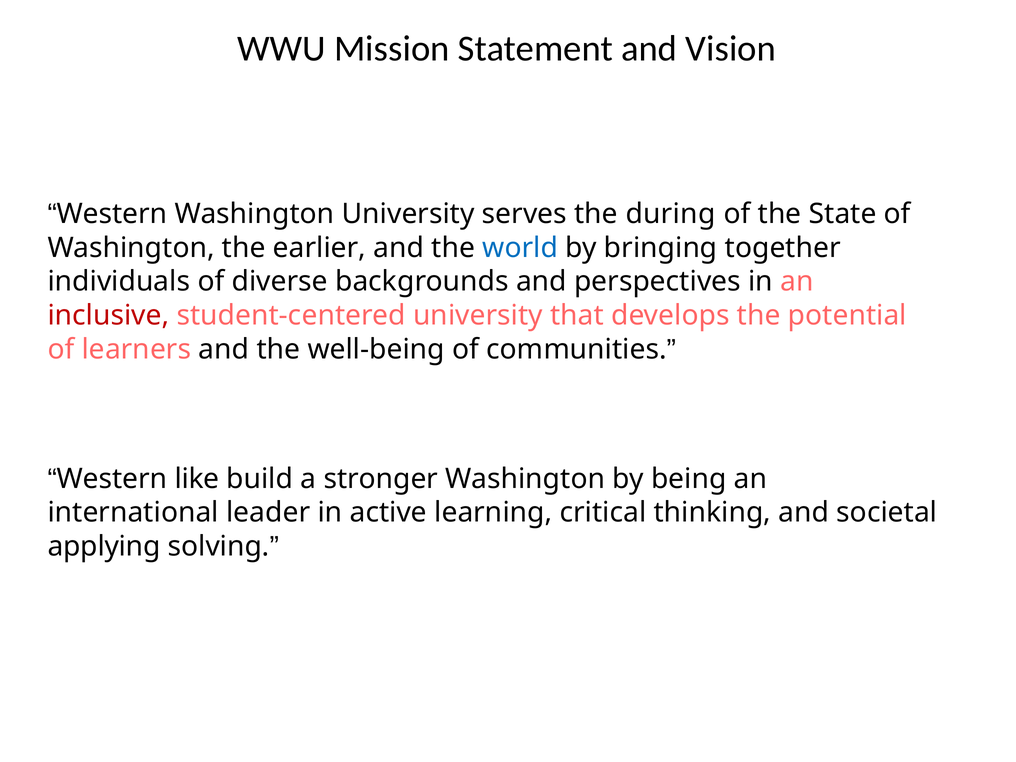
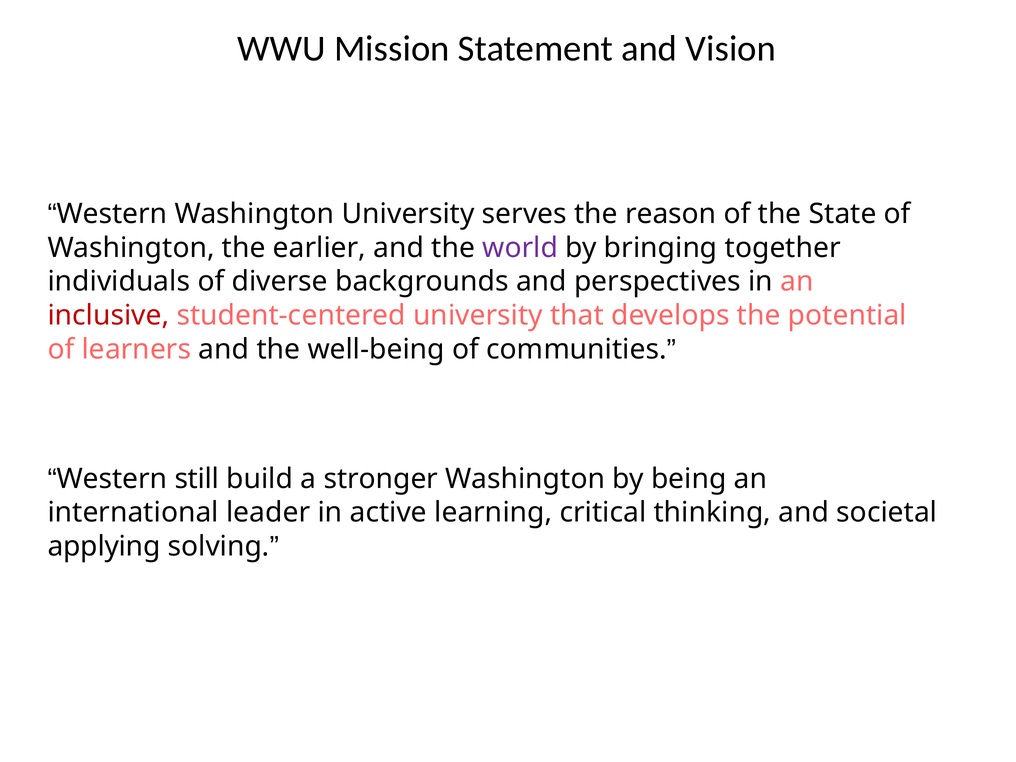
during: during -> reason
world colour: blue -> purple
like: like -> still
